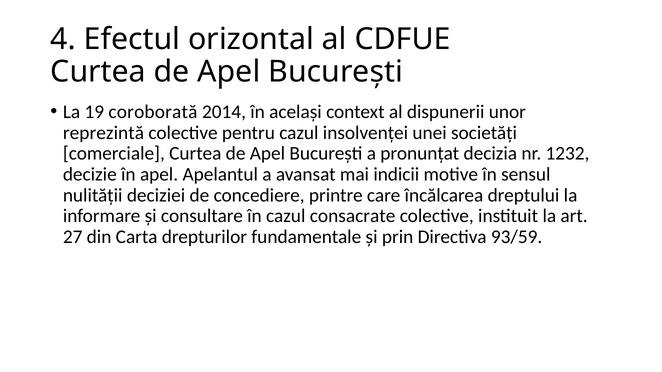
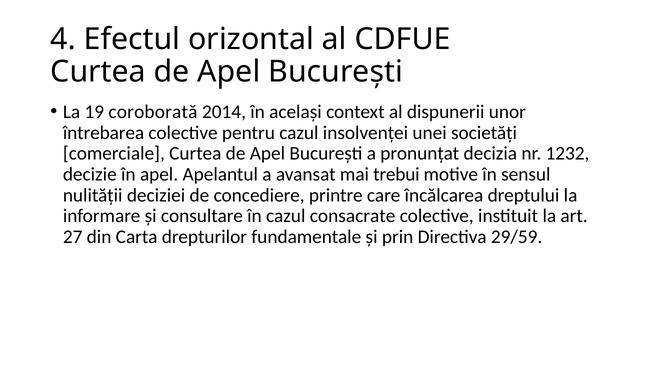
reprezintă: reprezintă -> întrebarea
indicii: indicii -> trebui
93/59: 93/59 -> 29/59
